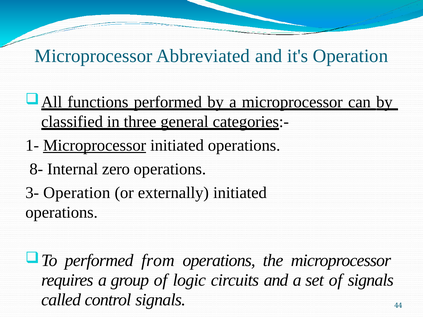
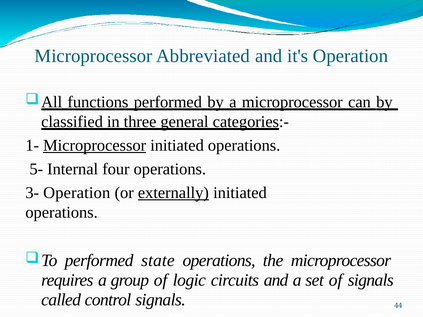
8-: 8- -> 5-
zero: zero -> four
externally underline: none -> present
from: from -> state
